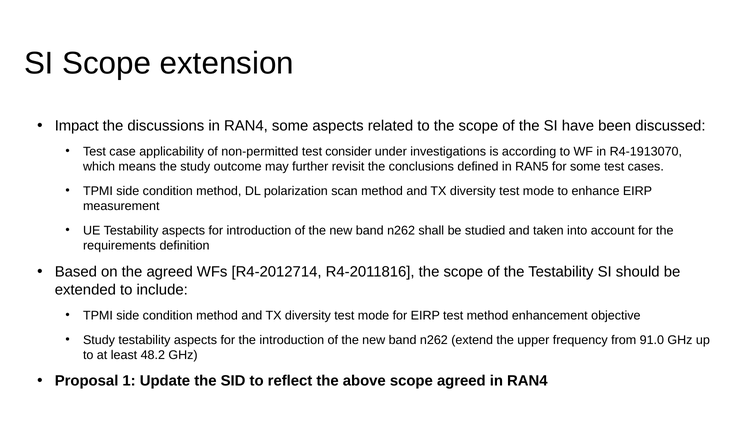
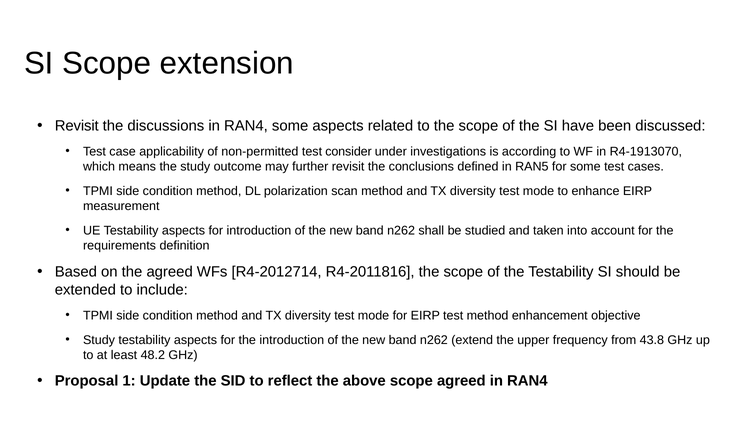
Impact at (77, 126): Impact -> Revisit
91.0: 91.0 -> 43.8
